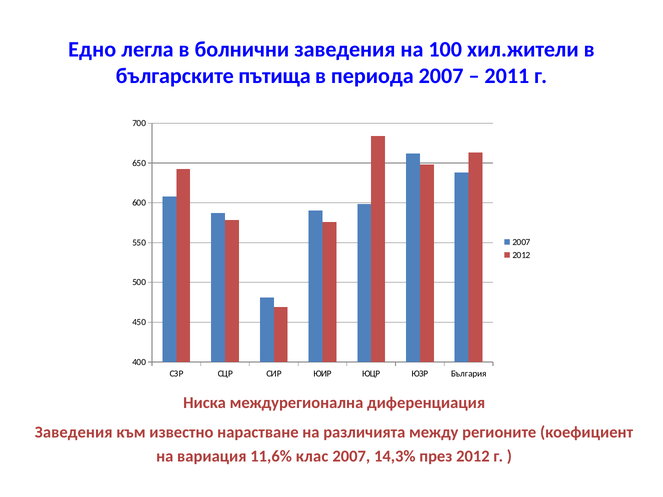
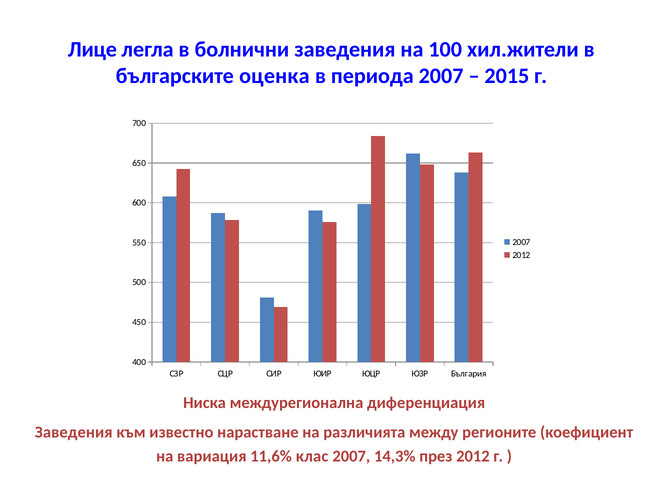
Едно: Едно -> Лице
пътища: пътища -> оценка
2011: 2011 -> 2015
